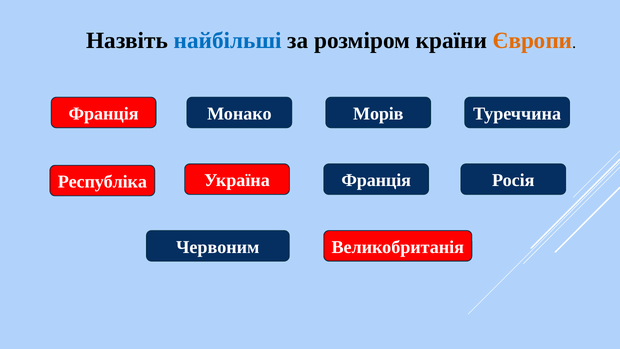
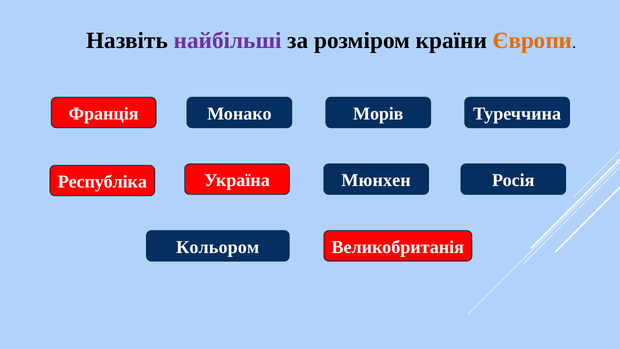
найбільші colour: blue -> purple
Україна Франція: Франція -> Мюнхен
Червоним: Червоним -> Кольором
